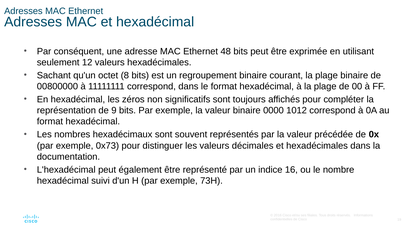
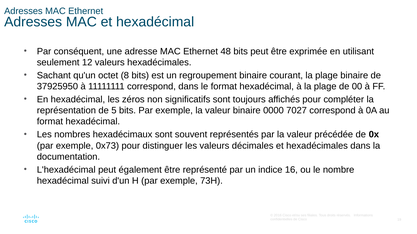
00800000: 00800000 -> 37925950
9: 9 -> 5
1012: 1012 -> 7027
